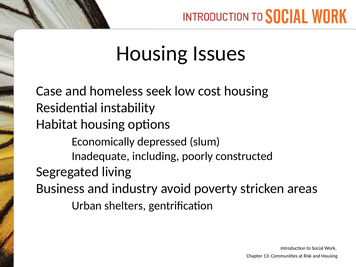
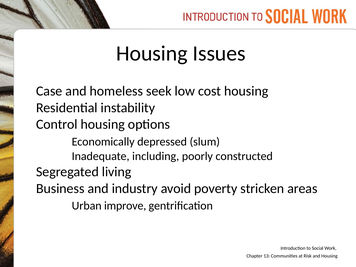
Habitat: Habitat -> Control
shelters: shelters -> improve
